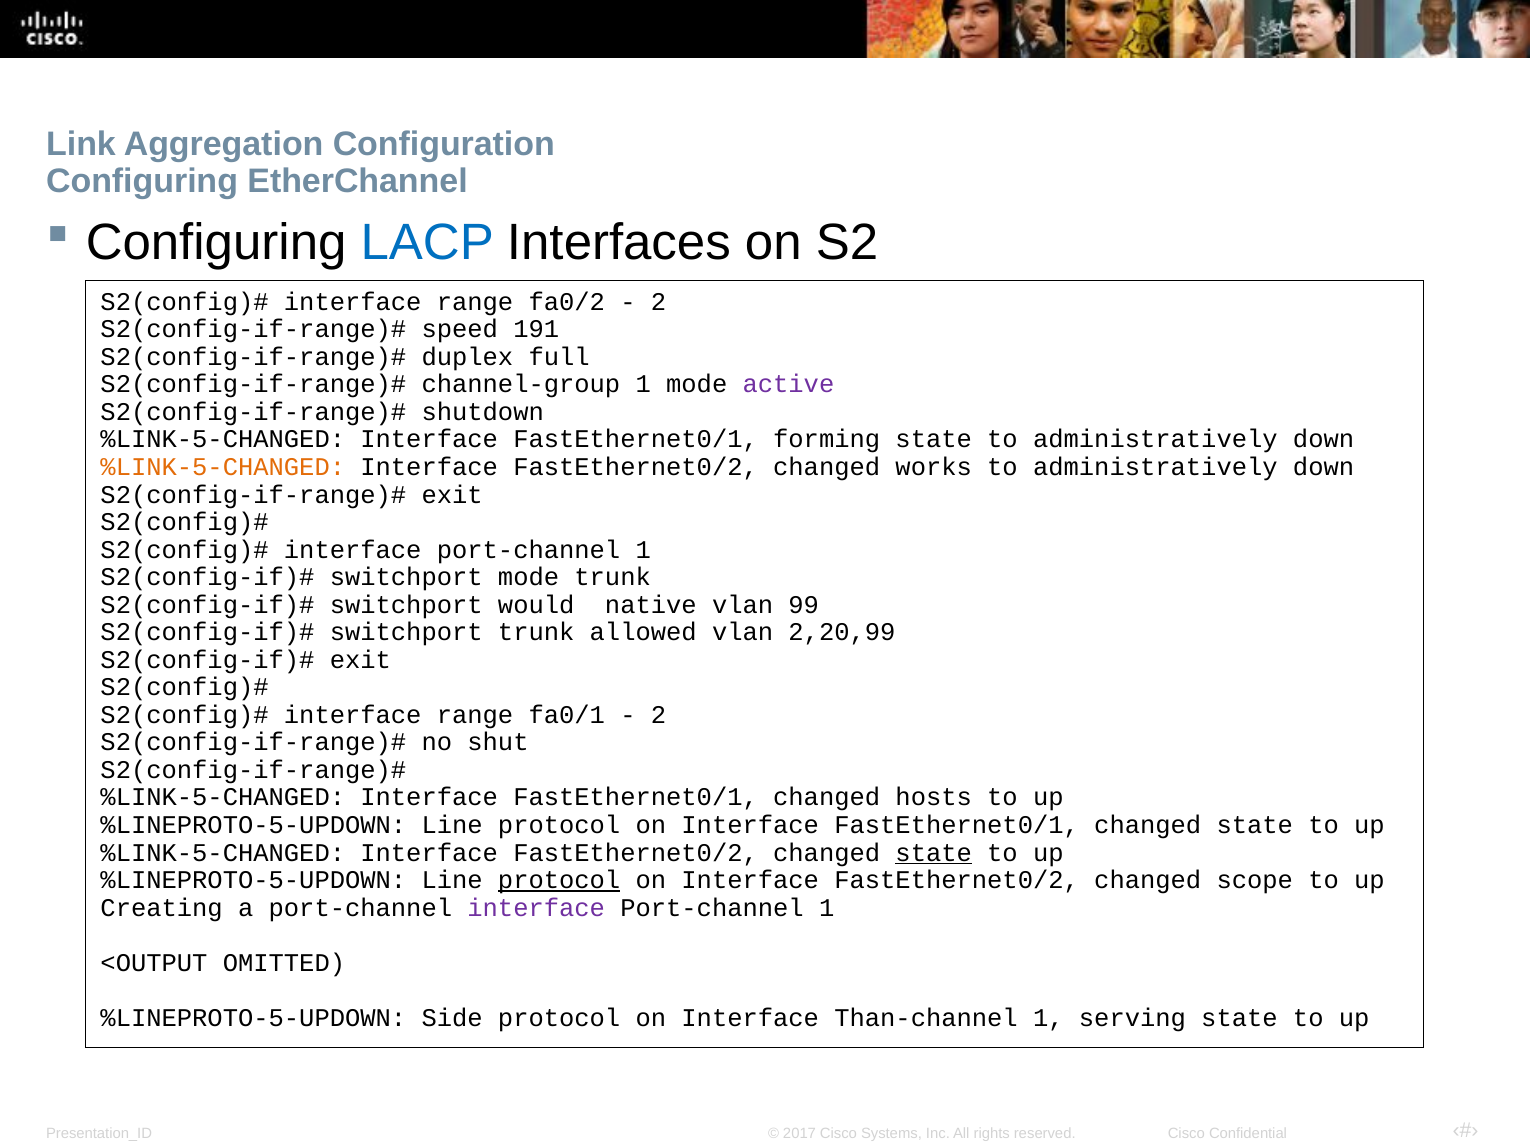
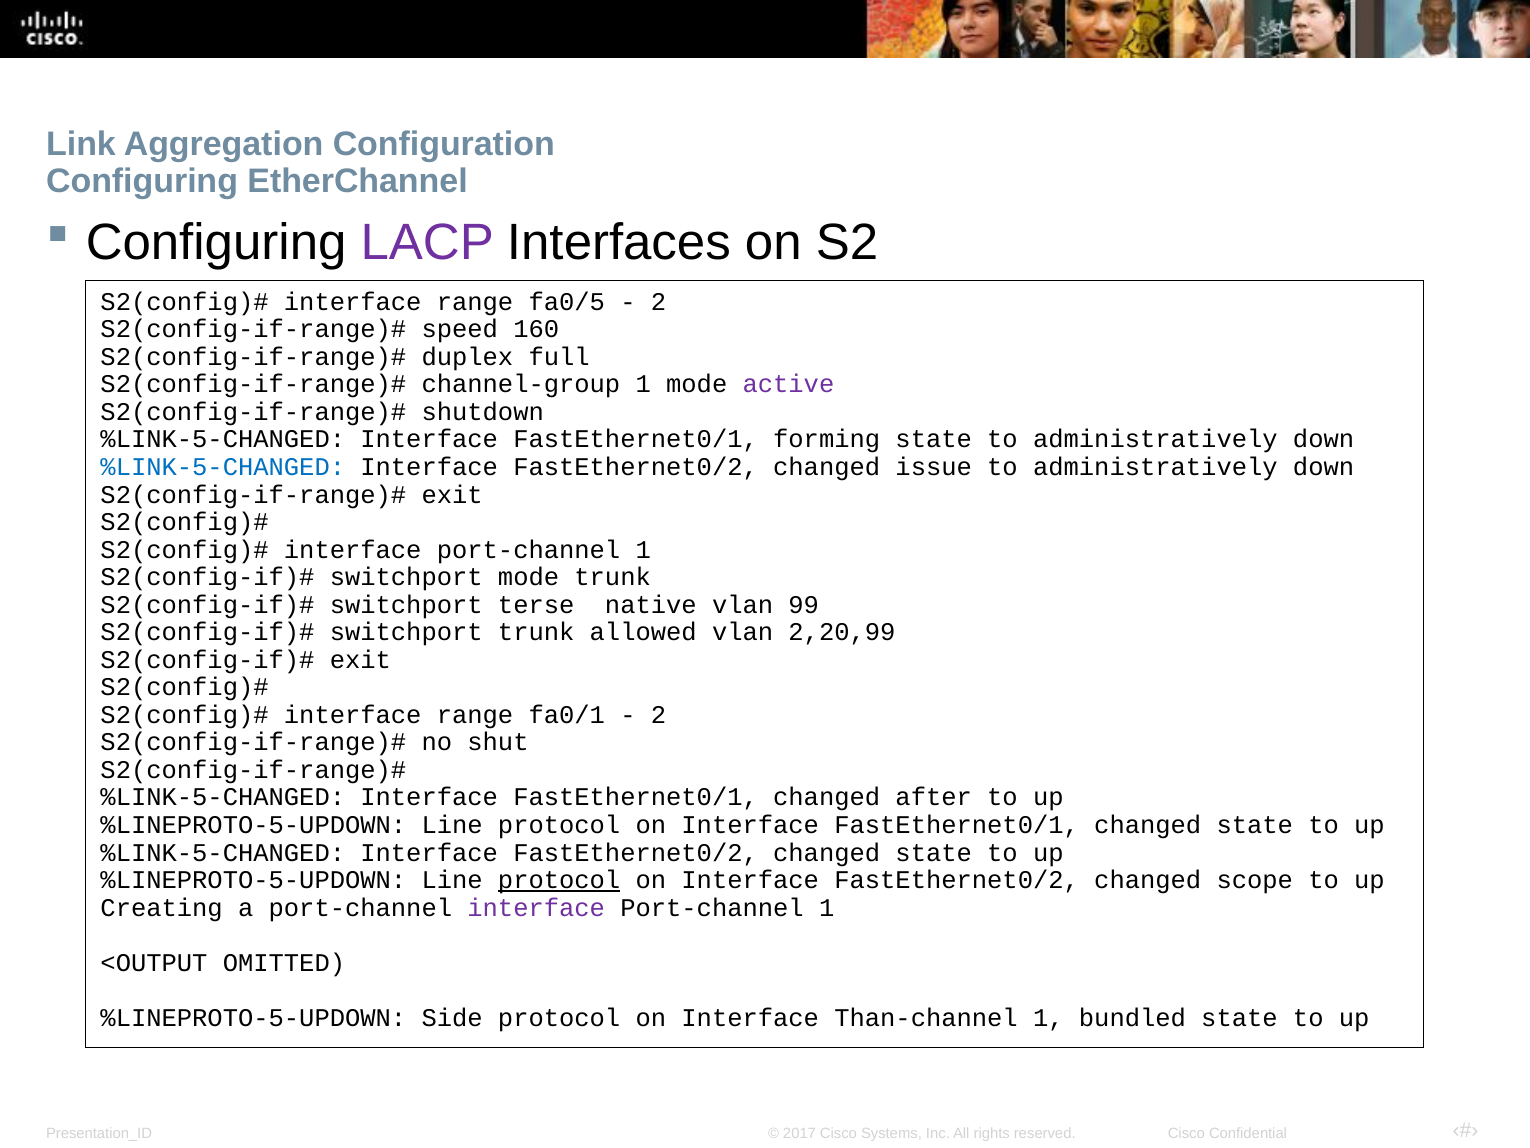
LACP colour: blue -> purple
fa0/2: fa0/2 -> fa0/5
191: 191 -> 160
%LINK-5-CHANGED at (223, 467) colour: orange -> blue
works: works -> issue
would: would -> terse
hosts: hosts -> after
state at (934, 852) underline: present -> none
serving: serving -> bundled
